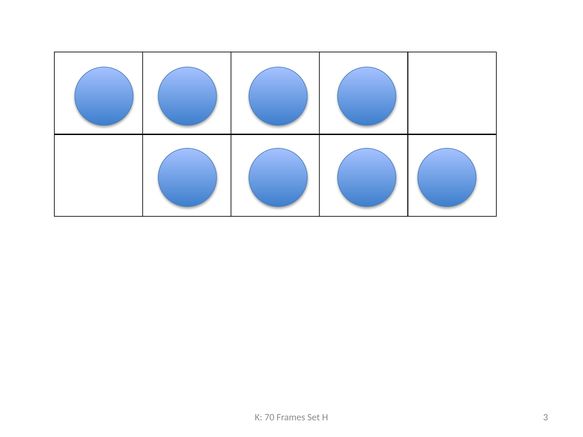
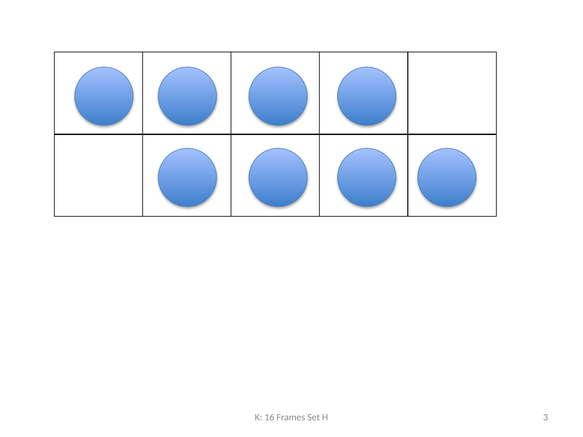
70: 70 -> 16
